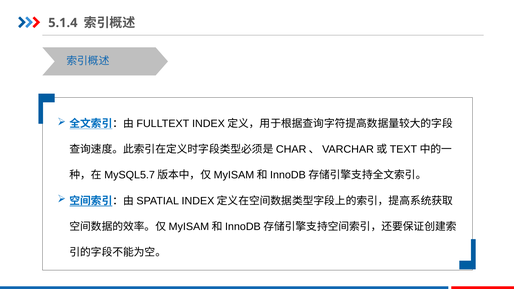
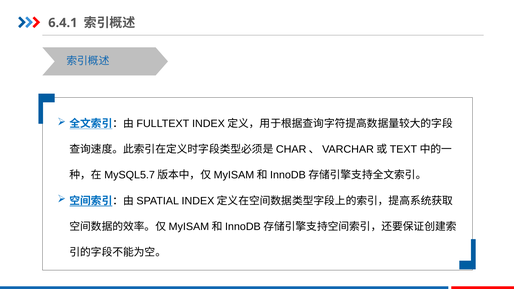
5.1.4: 5.1.4 -> 6.4.1
